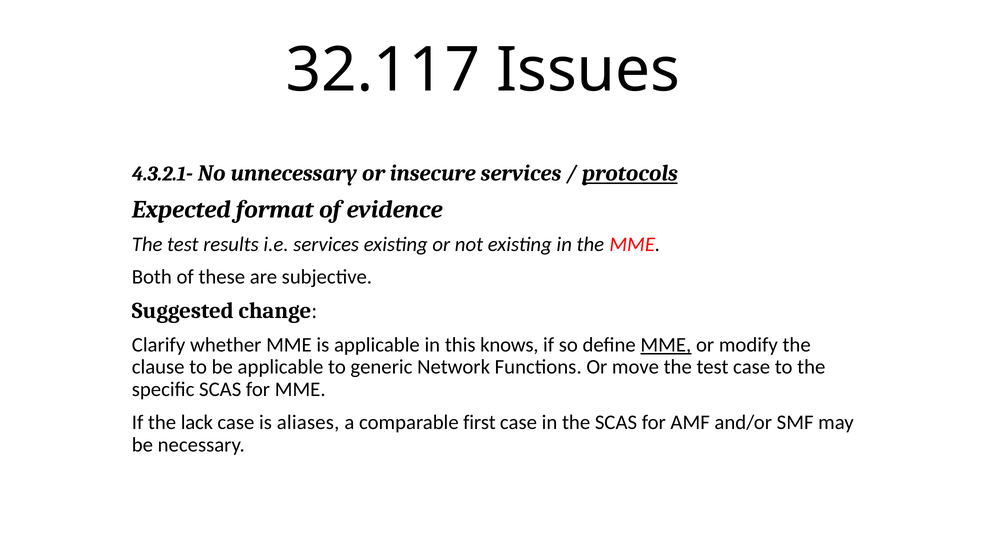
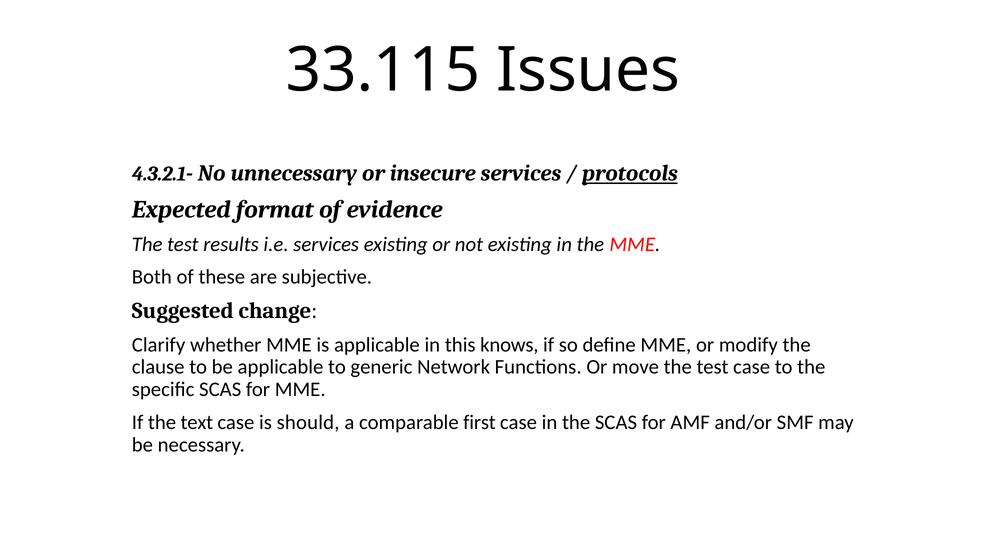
32.117: 32.117 -> 33.115
MME at (666, 345) underline: present -> none
lack: lack -> text
aliases: aliases -> should
